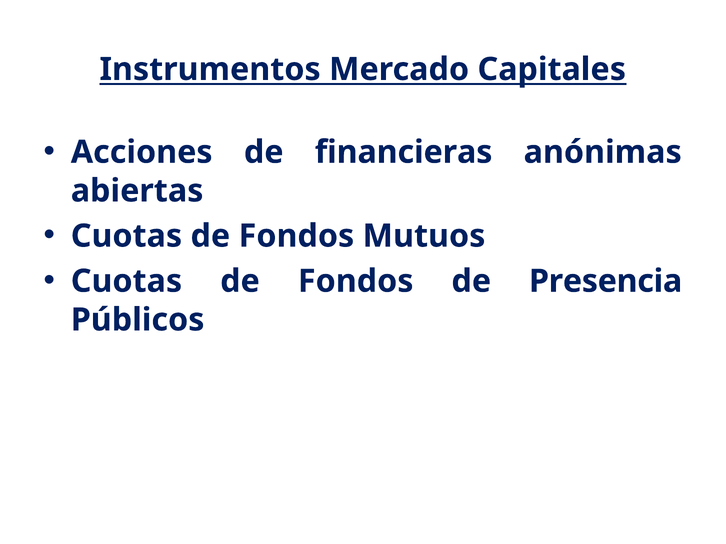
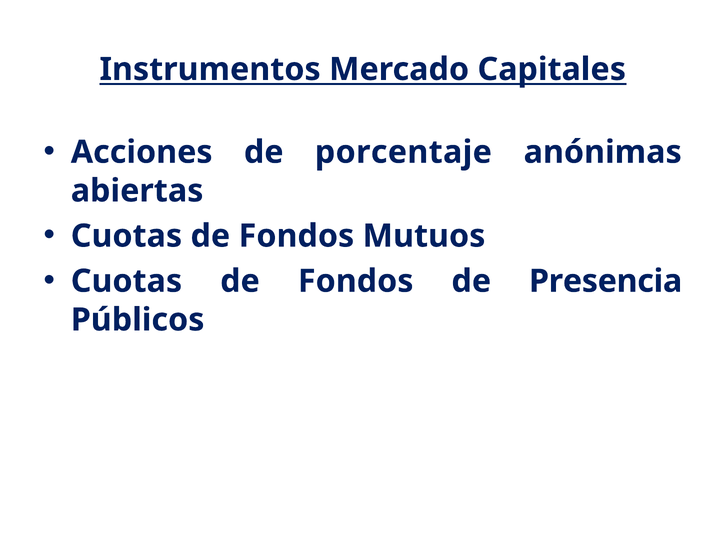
financieras: financieras -> porcentaje
